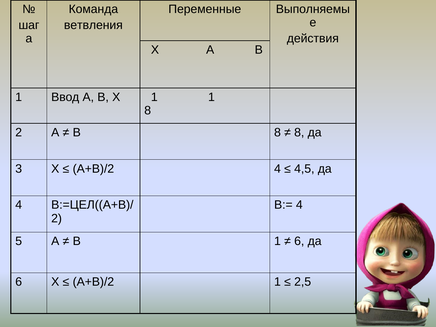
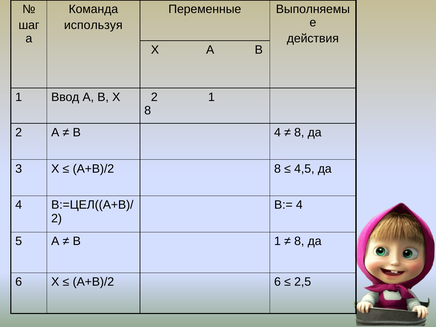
ветвления: ветвления -> используя
Х 1: 1 -> 2
В 8: 8 -> 4
А+В)/2 4: 4 -> 8
6 at (299, 241): 6 -> 8
А+В)/2 1: 1 -> 6
